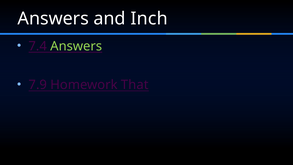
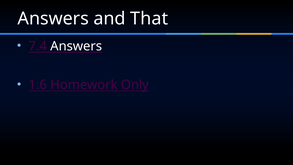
Inch: Inch -> That
Answers at (76, 46) colour: light green -> white
7.9: 7.9 -> 1.6
That: That -> Only
